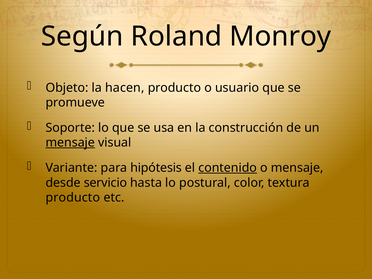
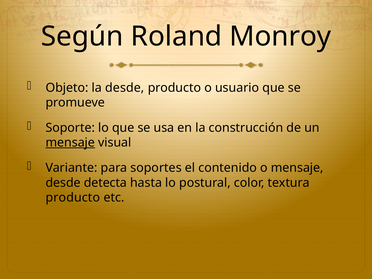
la hacen: hacen -> desde
hipótesis: hipótesis -> soportes
contenido underline: present -> none
servicio: servicio -> detecta
